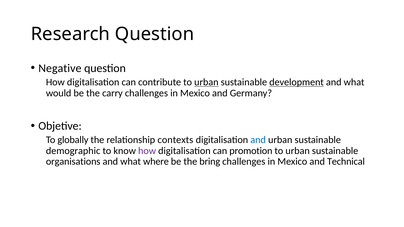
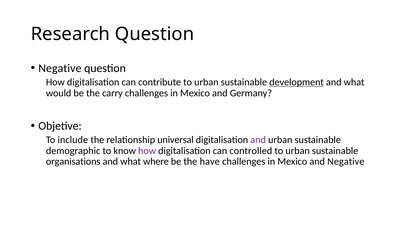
urban at (206, 82) underline: present -> none
globally: globally -> include
contexts: contexts -> universal
and at (258, 140) colour: blue -> purple
promotion: promotion -> controlled
bring: bring -> have
and Technical: Technical -> Negative
